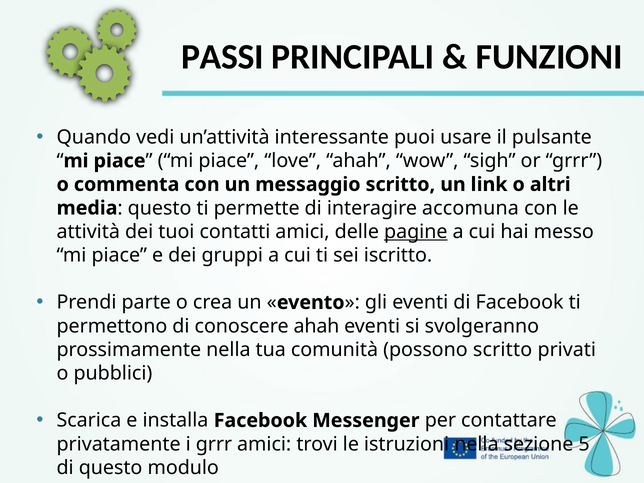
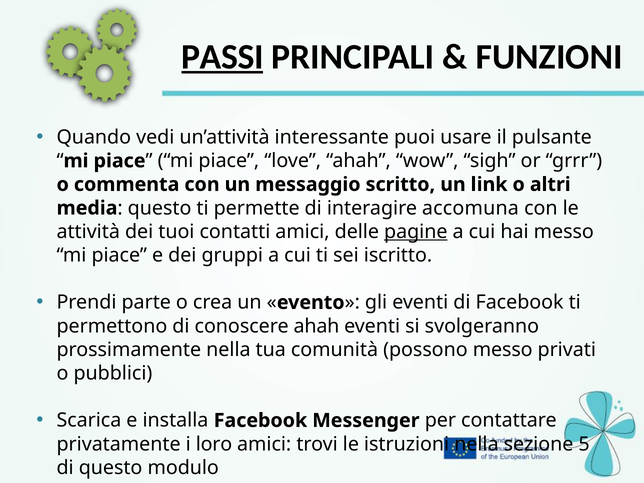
PASSI underline: none -> present
possono scritto: scritto -> messo
i grrr: grrr -> loro
